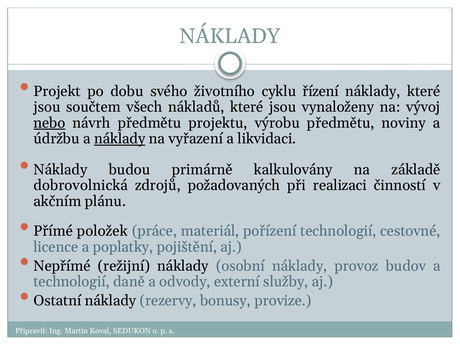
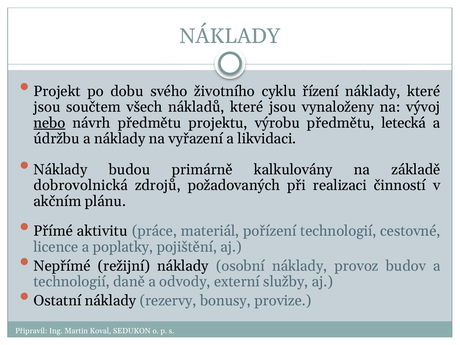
noviny: noviny -> letecká
náklady at (120, 139) underline: present -> none
položek: položek -> aktivitu
